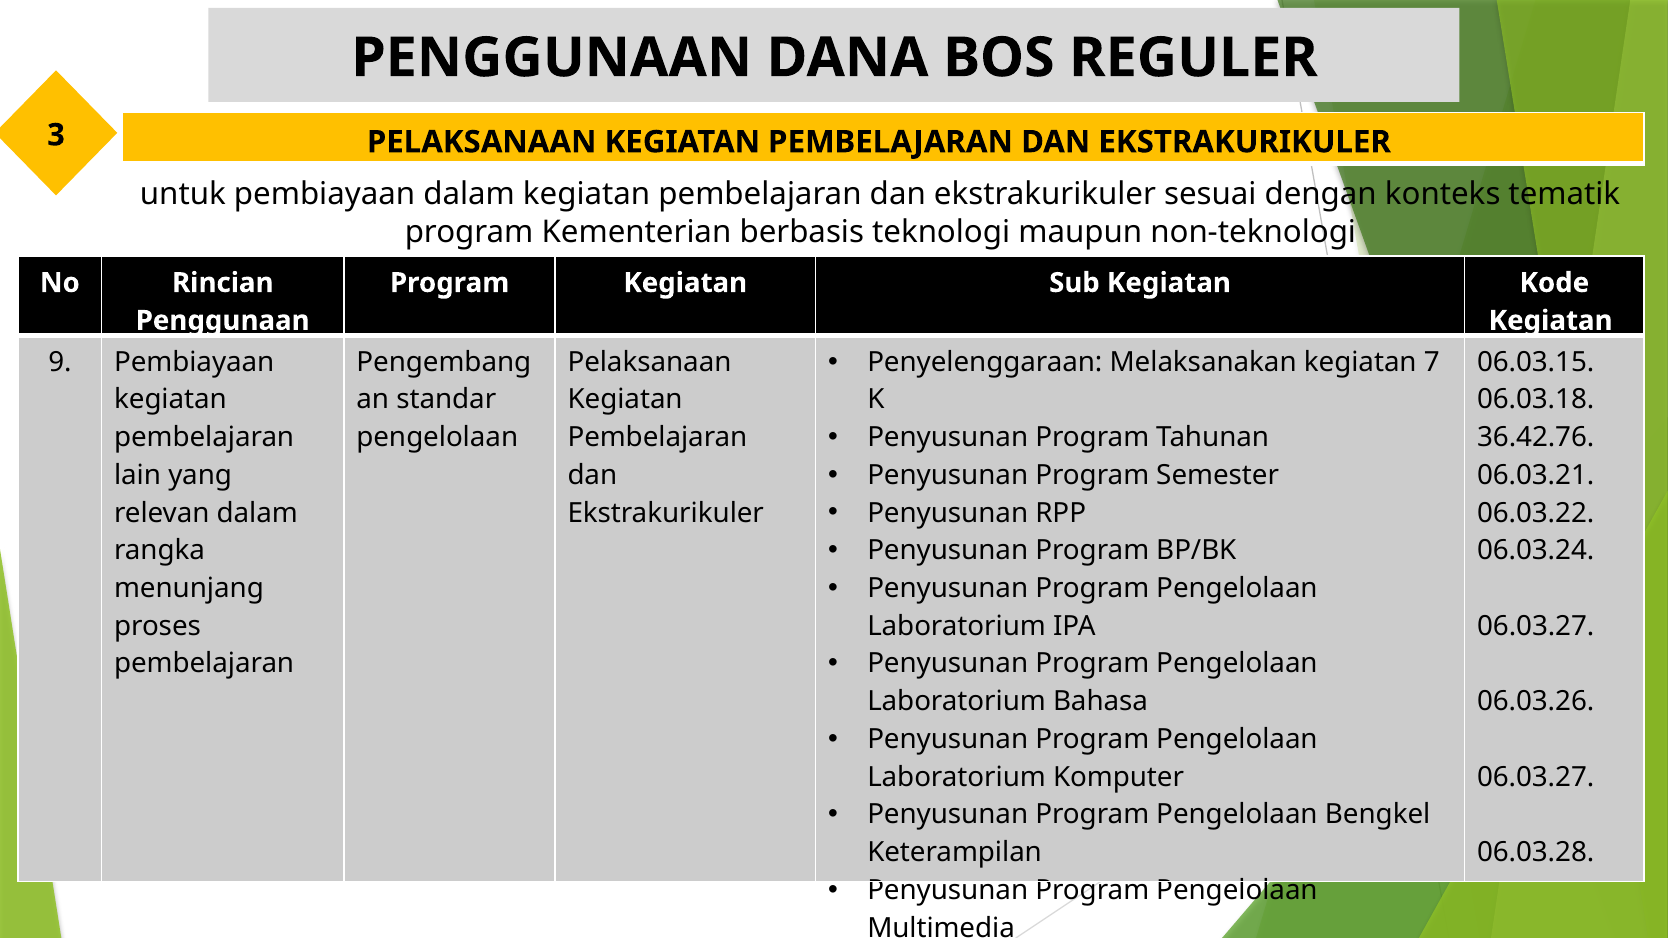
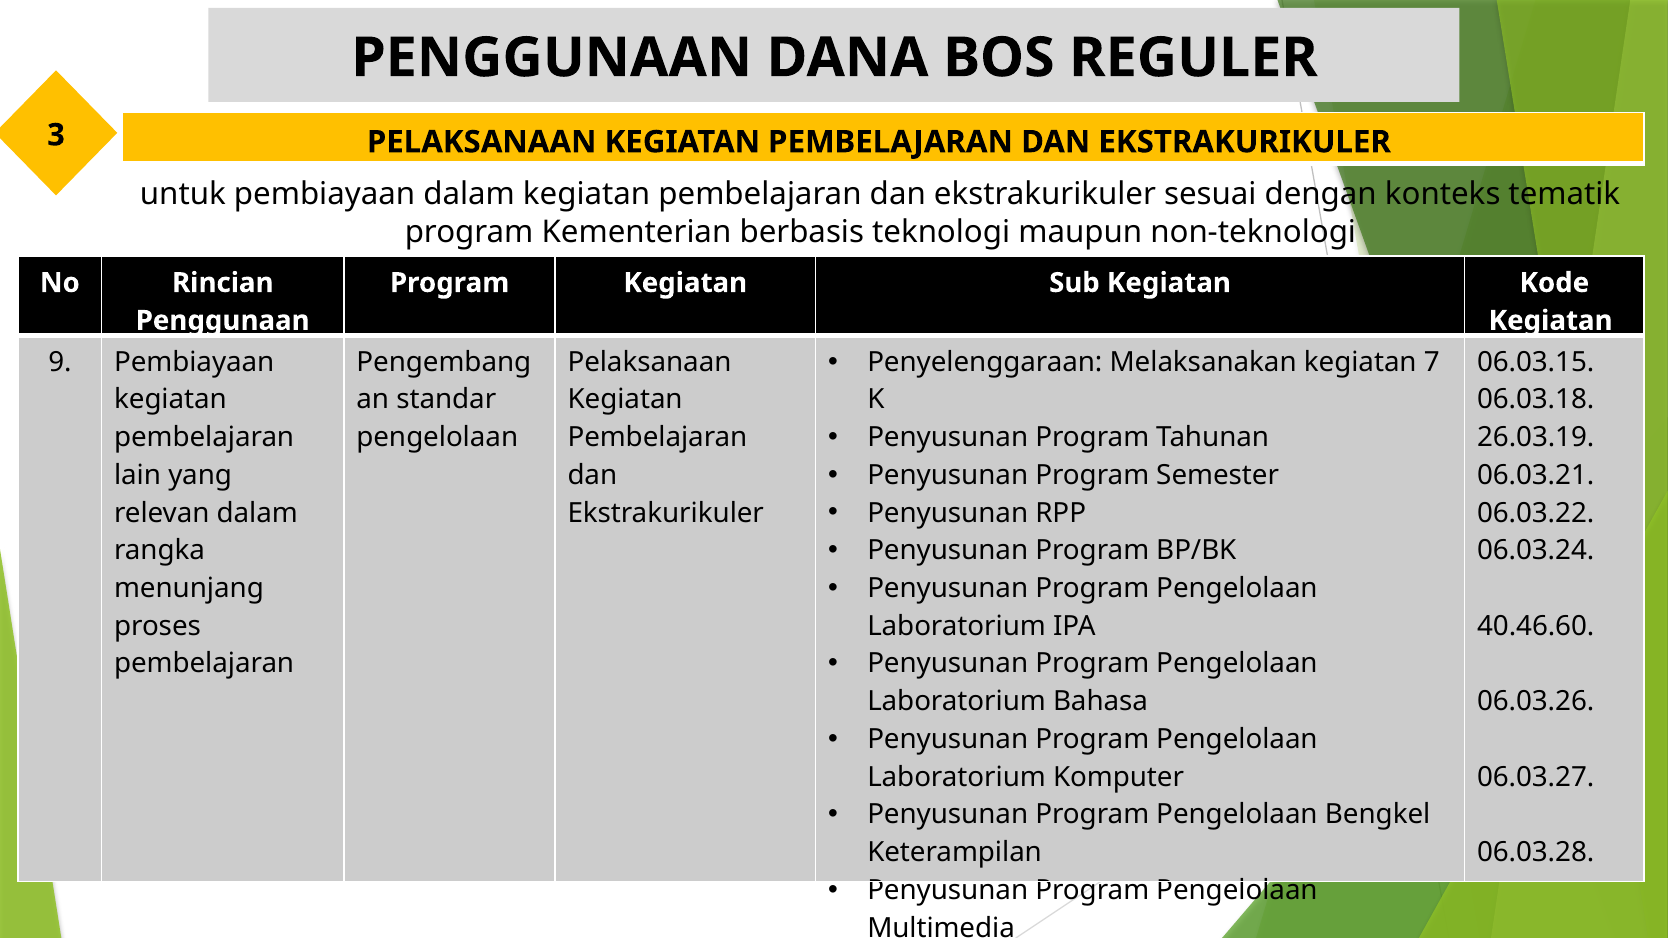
36.42.76: 36.42.76 -> 26.03.19
06.03.27 at (1536, 626): 06.03.27 -> 40.46.60
